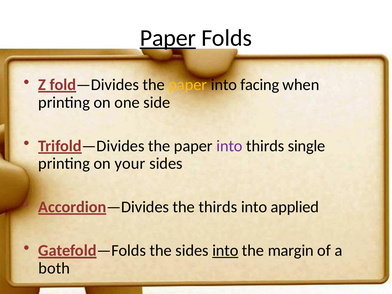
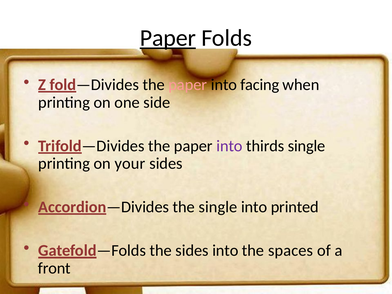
paper at (188, 85) colour: yellow -> pink
the thirds: thirds -> single
applied: applied -> printed
into at (225, 251) underline: present -> none
margin: margin -> spaces
both: both -> front
